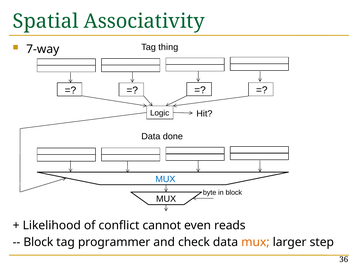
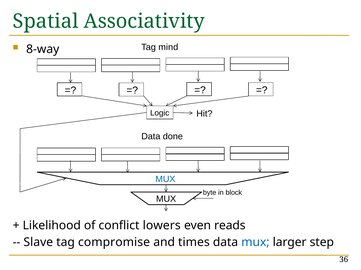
thing: thing -> mind
7-way: 7-way -> 8-way
cannot: cannot -> lowers
Block at (38, 243): Block -> Slave
programmer: programmer -> compromise
check: check -> times
mux at (255, 243) colour: orange -> blue
